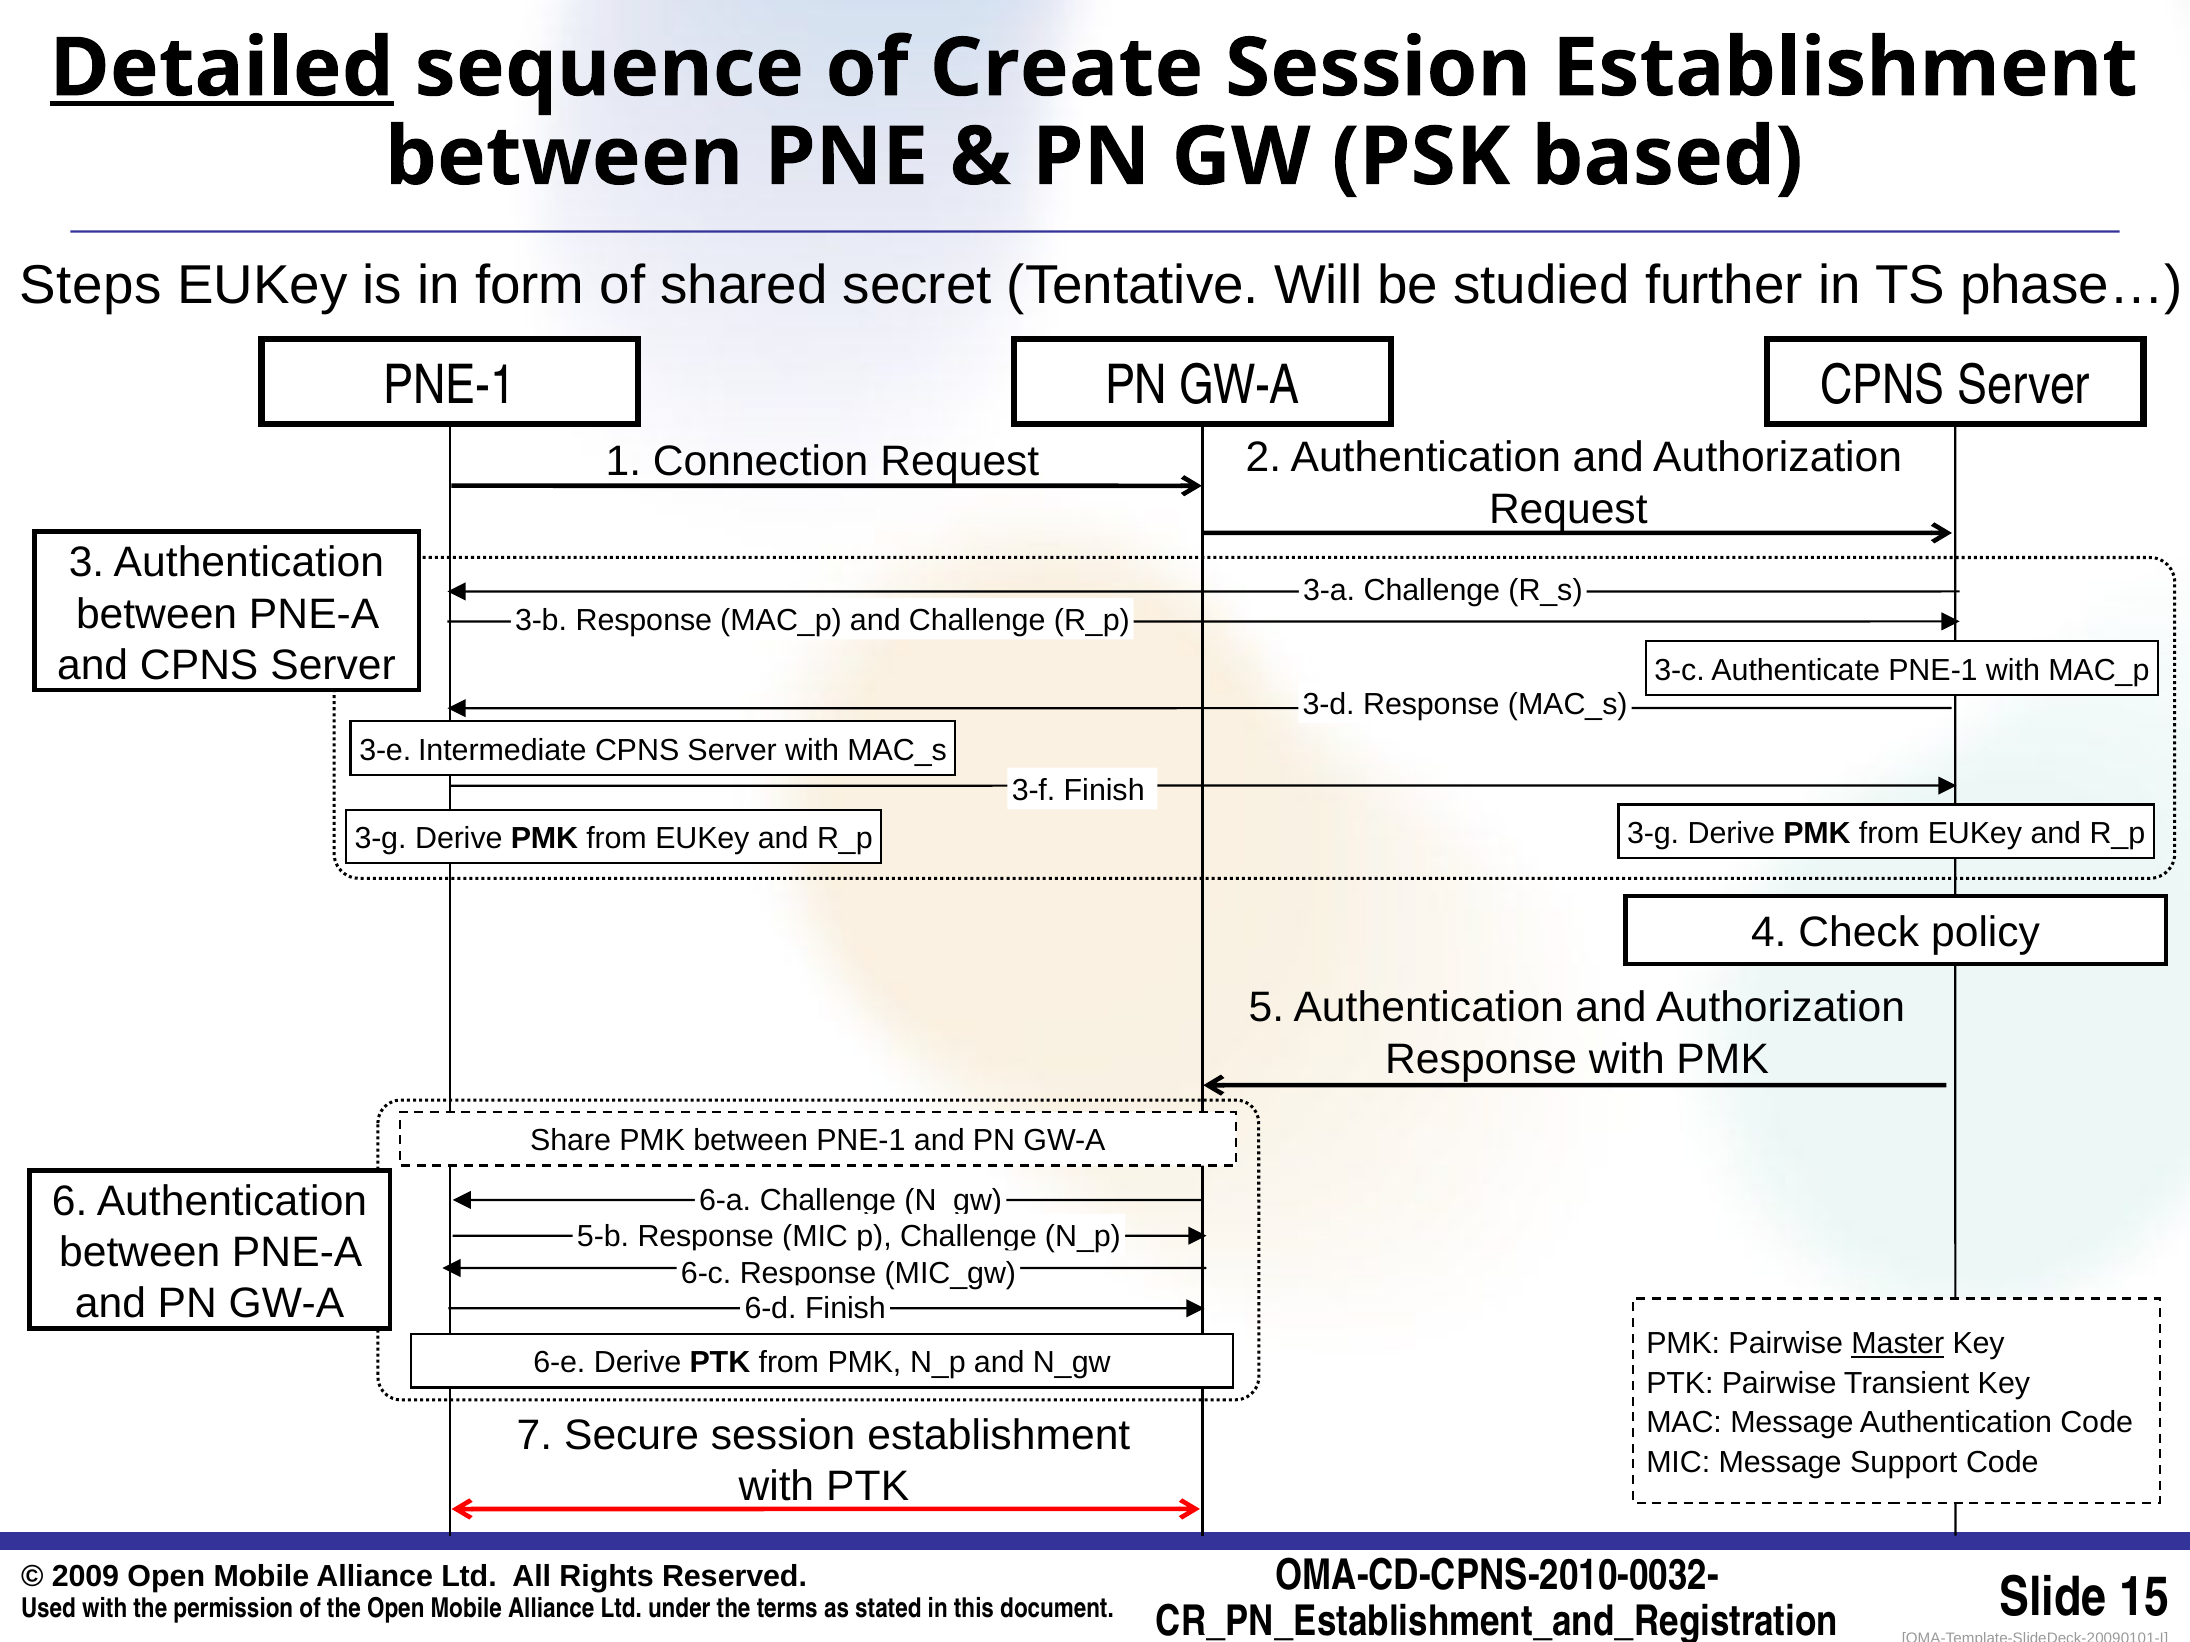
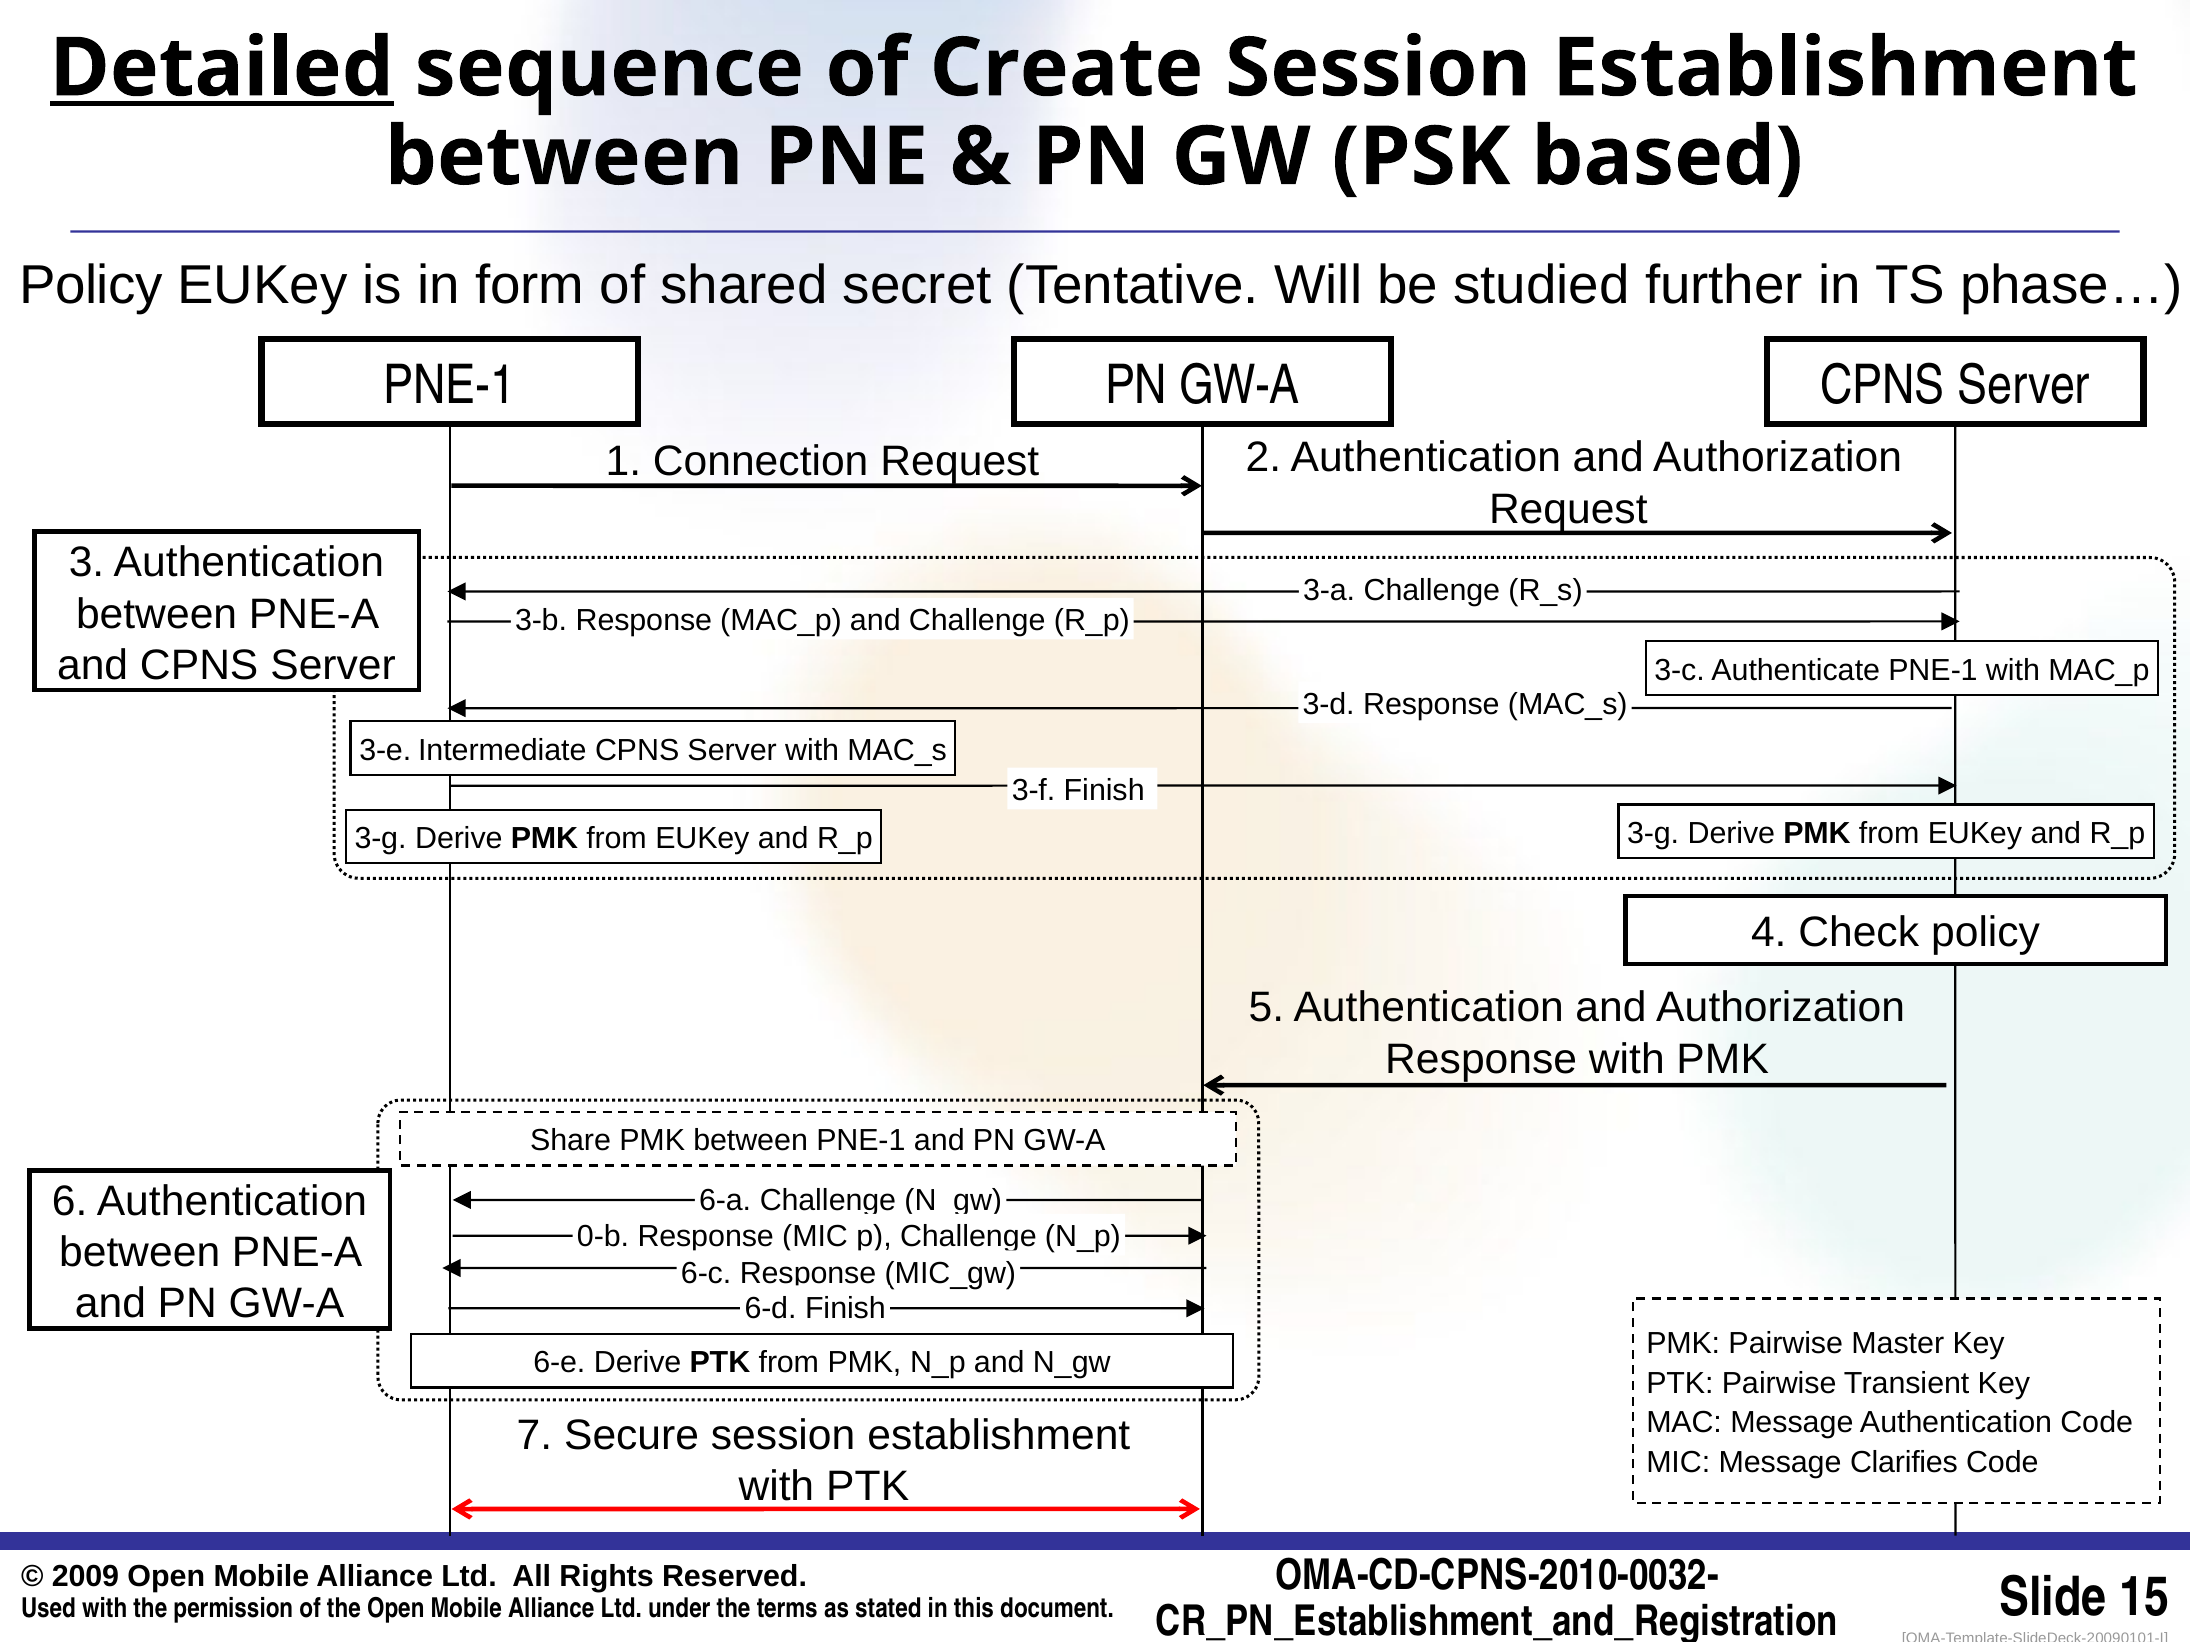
Steps at (90, 286): Steps -> Policy
5-b: 5-b -> 0-b
Master underline: present -> none
Support: Support -> Clarifies
